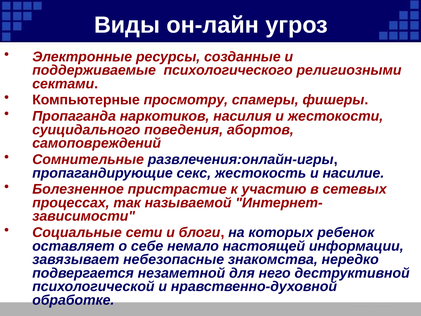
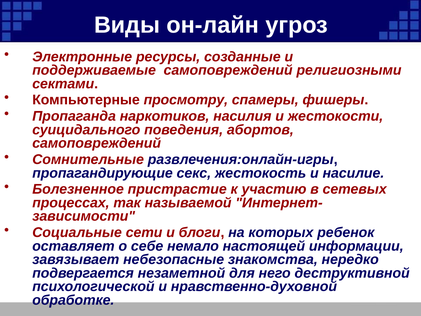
поддерживаемые психологического: психологического -> самоповреждений
